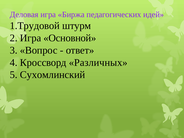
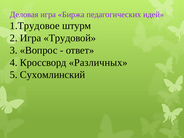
1.Трудовой: 1.Трудовой -> 1.Трудовое
Основной: Основной -> Трудовой
